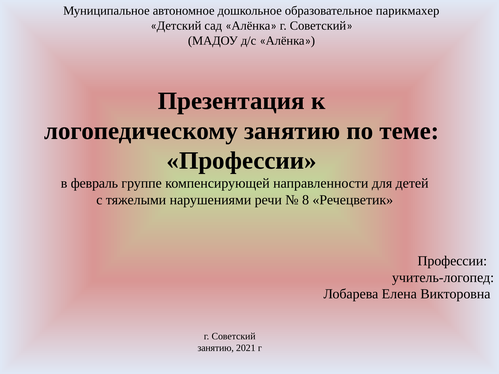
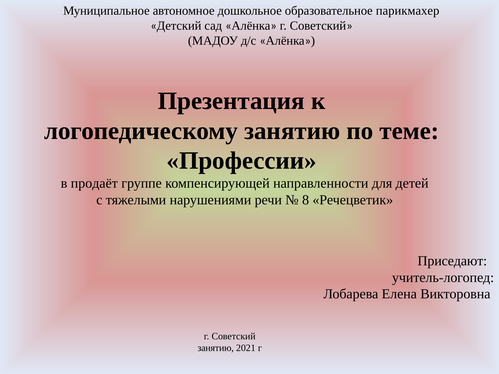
февраль: февраль -> продаёт
Профессии at (452, 261): Профессии -> Приседают
